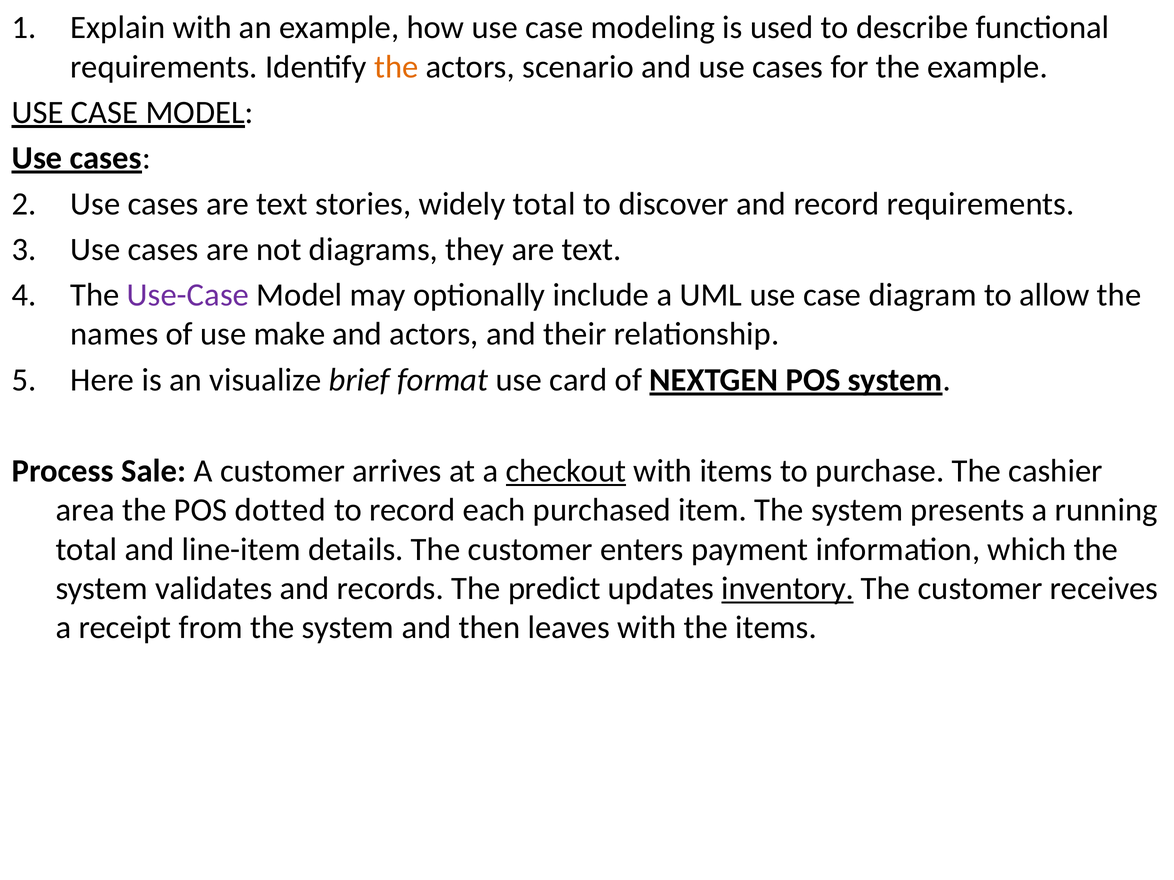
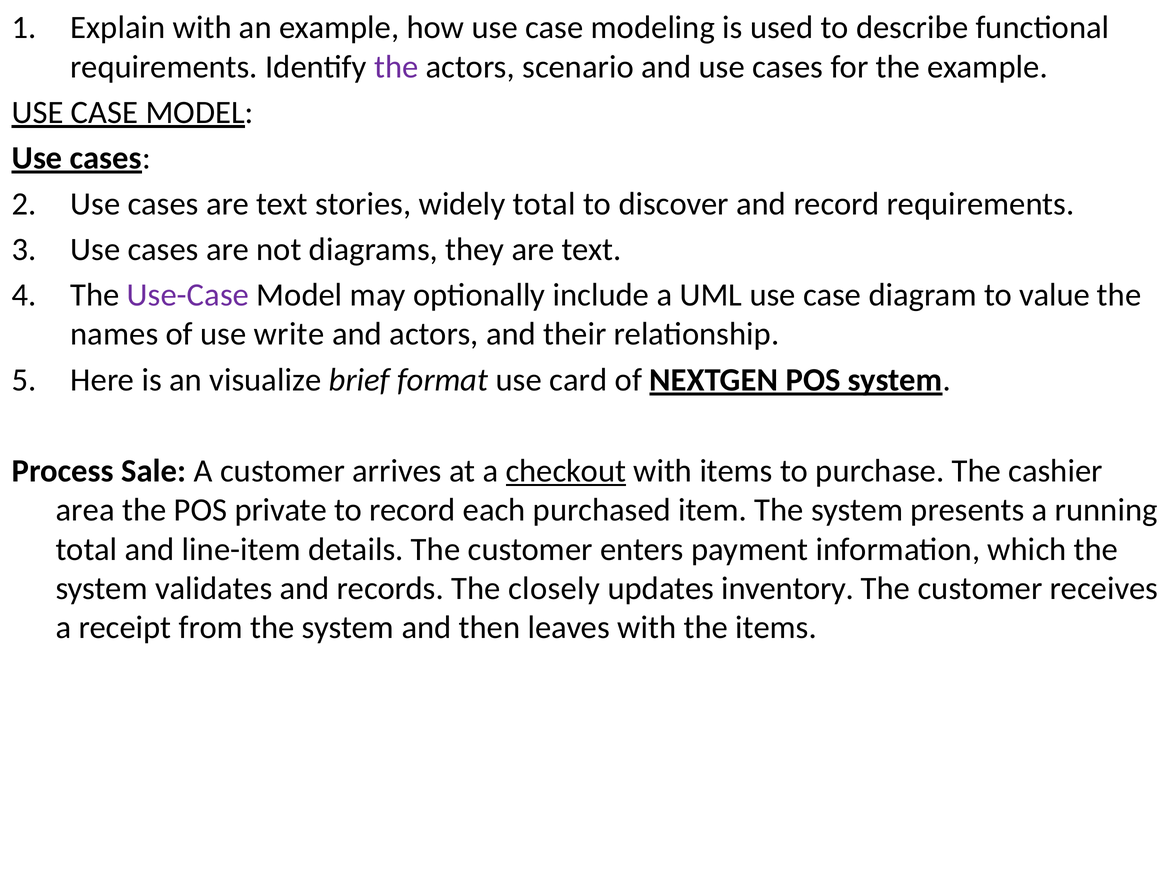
the at (396, 67) colour: orange -> purple
allow: allow -> value
make: make -> write
dotted: dotted -> private
predict: predict -> closely
inventory underline: present -> none
